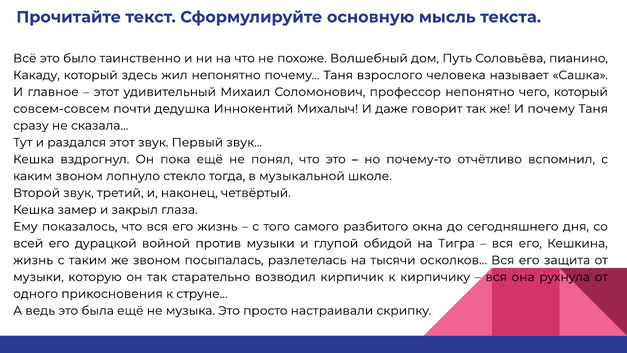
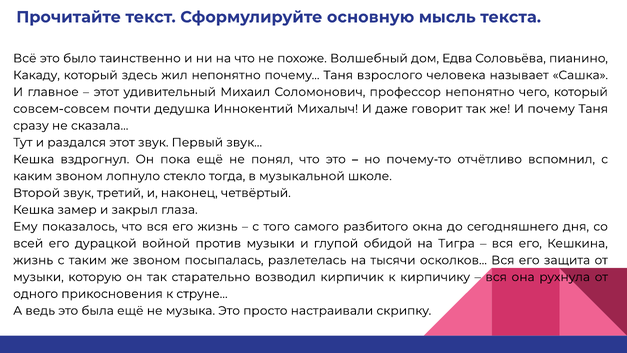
Путь: Путь -> Едва
